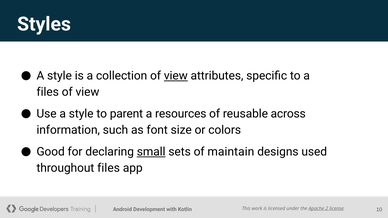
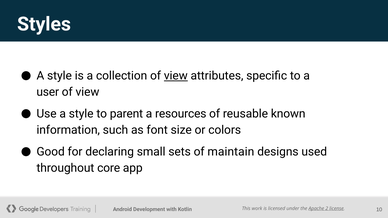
files at (48, 92): files -> user
across: across -> known
small underline: present -> none
throughout files: files -> core
